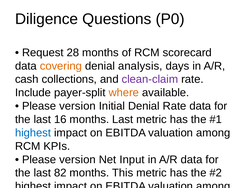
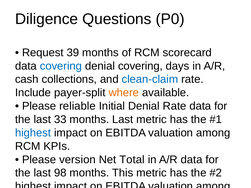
28: 28 -> 39
covering at (61, 66) colour: orange -> blue
denial analysis: analysis -> covering
clean-claim colour: purple -> blue
version at (77, 106): version -> reliable
16: 16 -> 33
Input: Input -> Total
82: 82 -> 98
